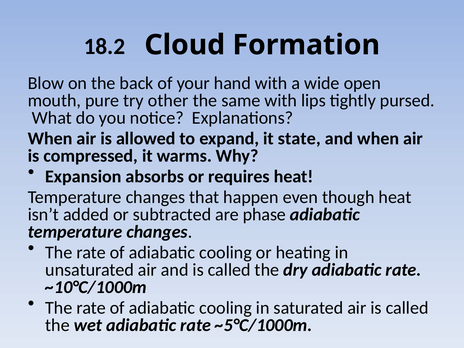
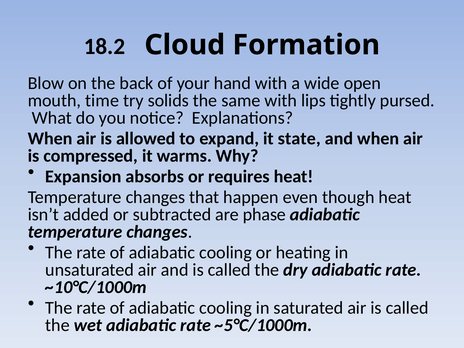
pure: pure -> time
other: other -> solids
